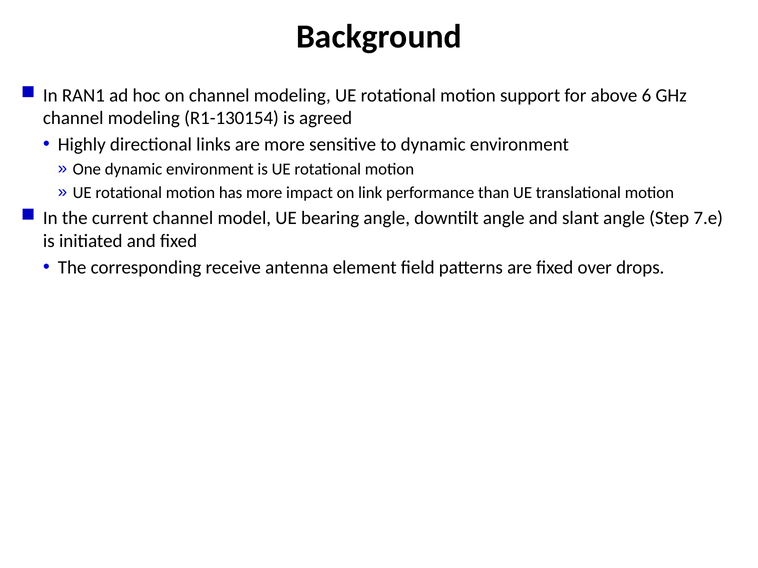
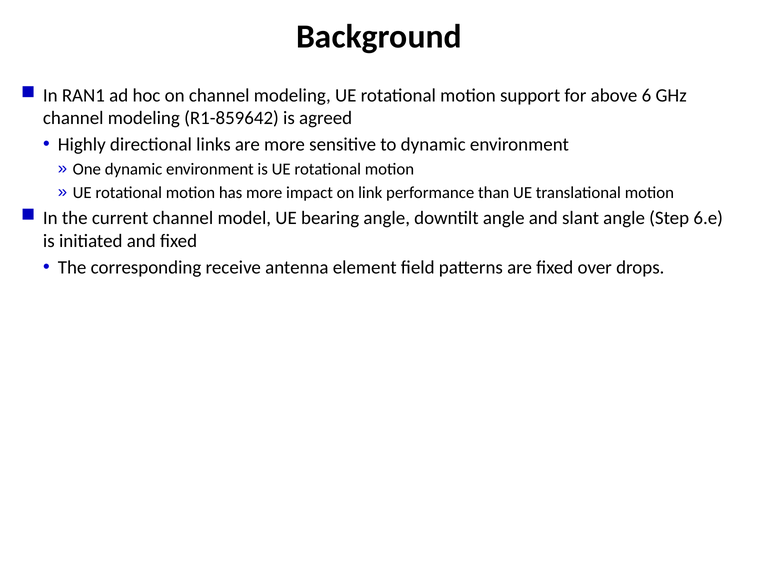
R1-130154: R1-130154 -> R1-859642
7.e: 7.e -> 6.e
